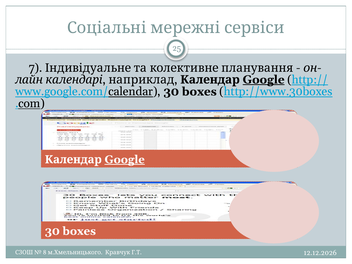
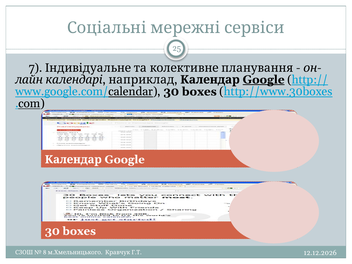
Google at (125, 160) underline: present -> none
